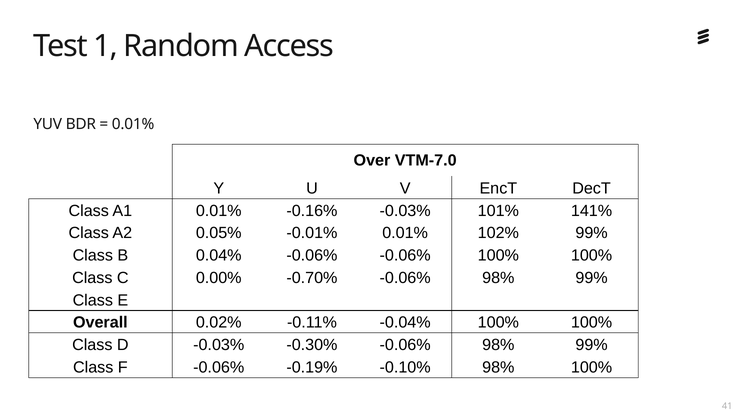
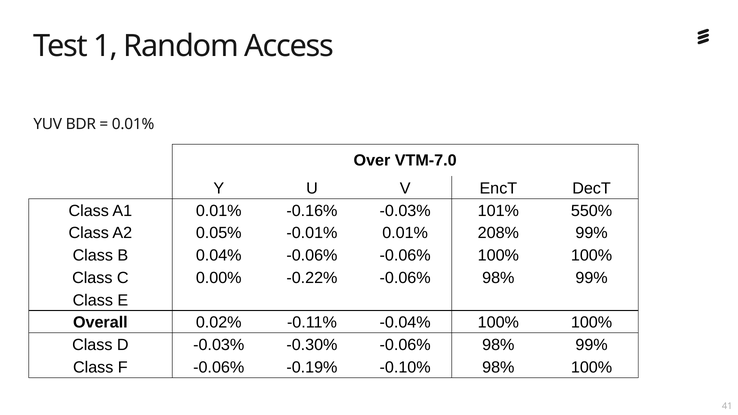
141%: 141% -> 550%
102%: 102% -> 208%
-0.70%: -0.70% -> -0.22%
